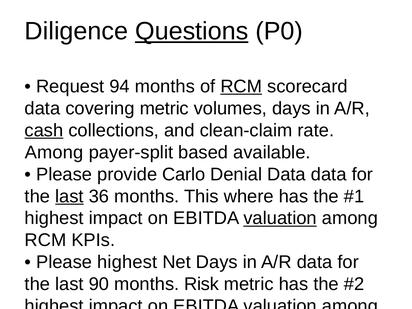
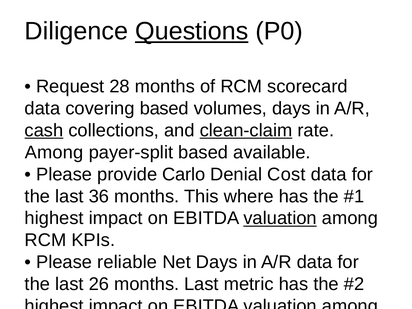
94: 94 -> 28
RCM at (241, 86) underline: present -> none
covering metric: metric -> based
clean-claim underline: none -> present
Denial Data: Data -> Cost
last at (69, 196) underline: present -> none
Please highest: highest -> reliable
90: 90 -> 26
months Risk: Risk -> Last
